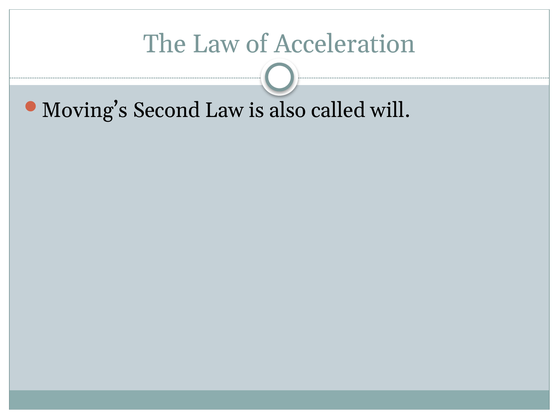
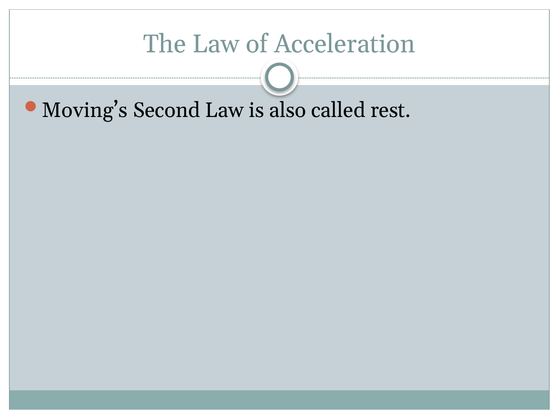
will: will -> rest
